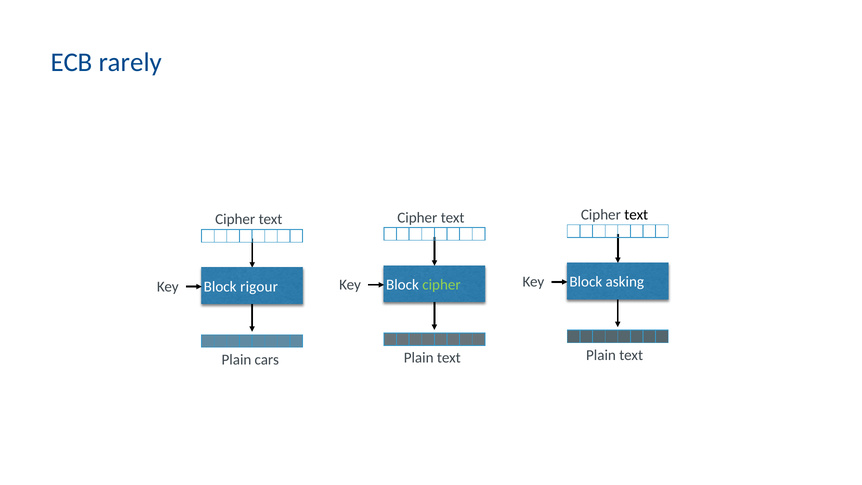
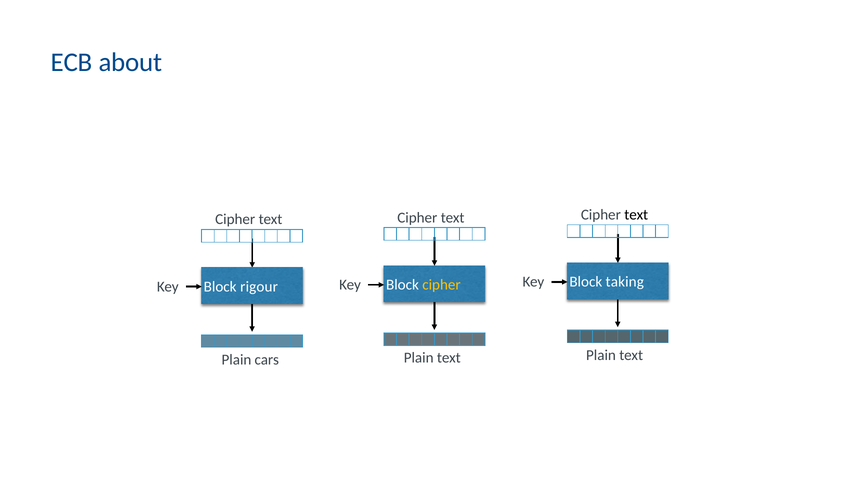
rarely: rarely -> about
asking: asking -> taking
cipher at (441, 285) colour: light green -> yellow
